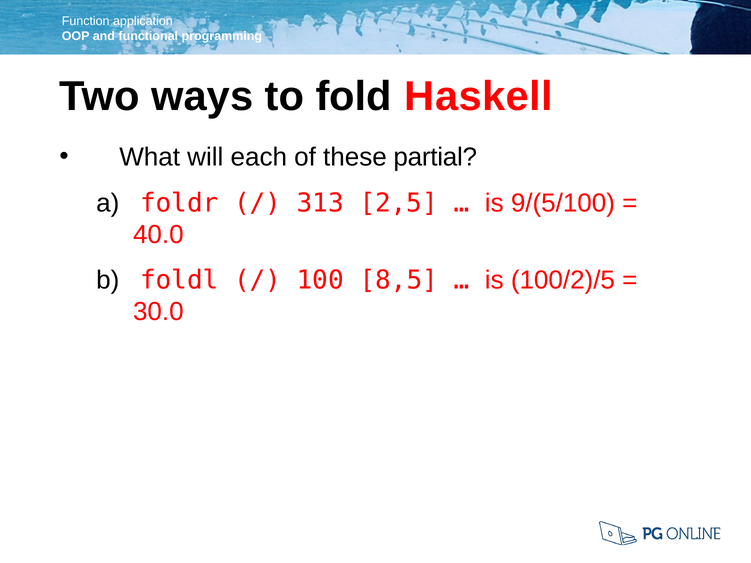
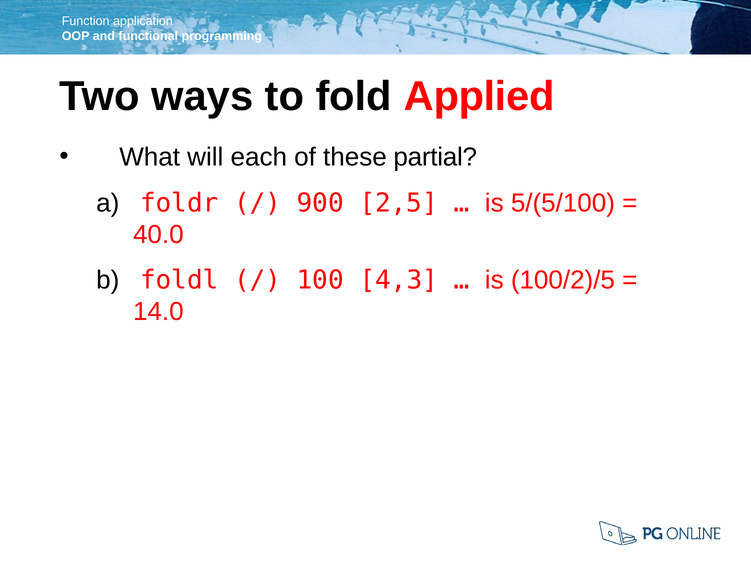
Haskell: Haskell -> Applied
313: 313 -> 900
9/(5/100: 9/(5/100 -> 5/(5/100
8,5: 8,5 -> 4,3
30.0: 30.0 -> 14.0
